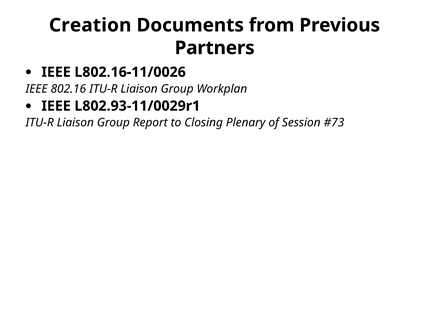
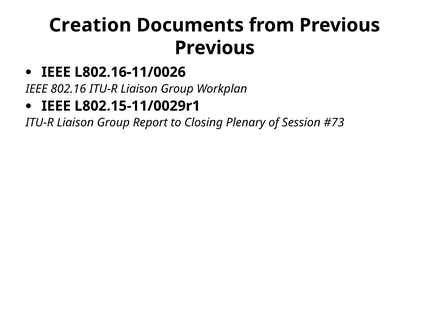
Partners at (215, 48): Partners -> Previous
L802.93-11/0029r1: L802.93-11/0029r1 -> L802.15-11/0029r1
